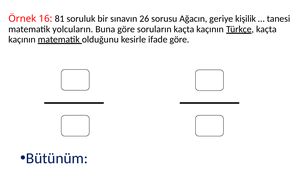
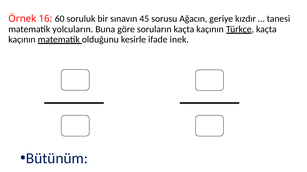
81: 81 -> 60
26: 26 -> 45
kişilik: kişilik -> kızdır
ifade göre: göre -> inek
